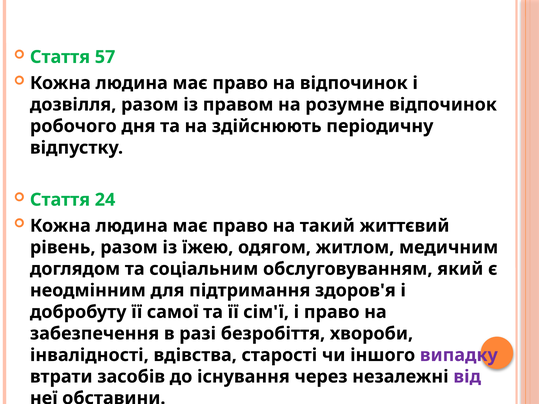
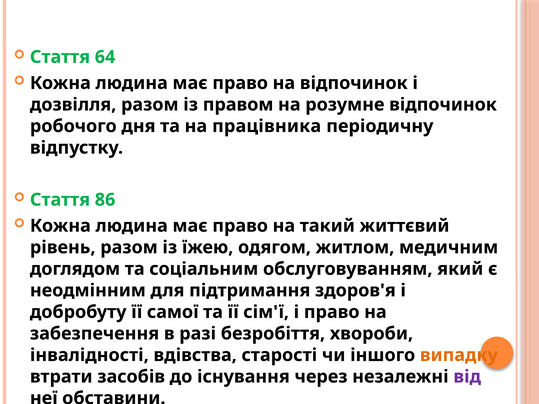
57: 57 -> 64
здійснюють: здійснюють -> працівника
24: 24 -> 86
випадку colour: purple -> orange
